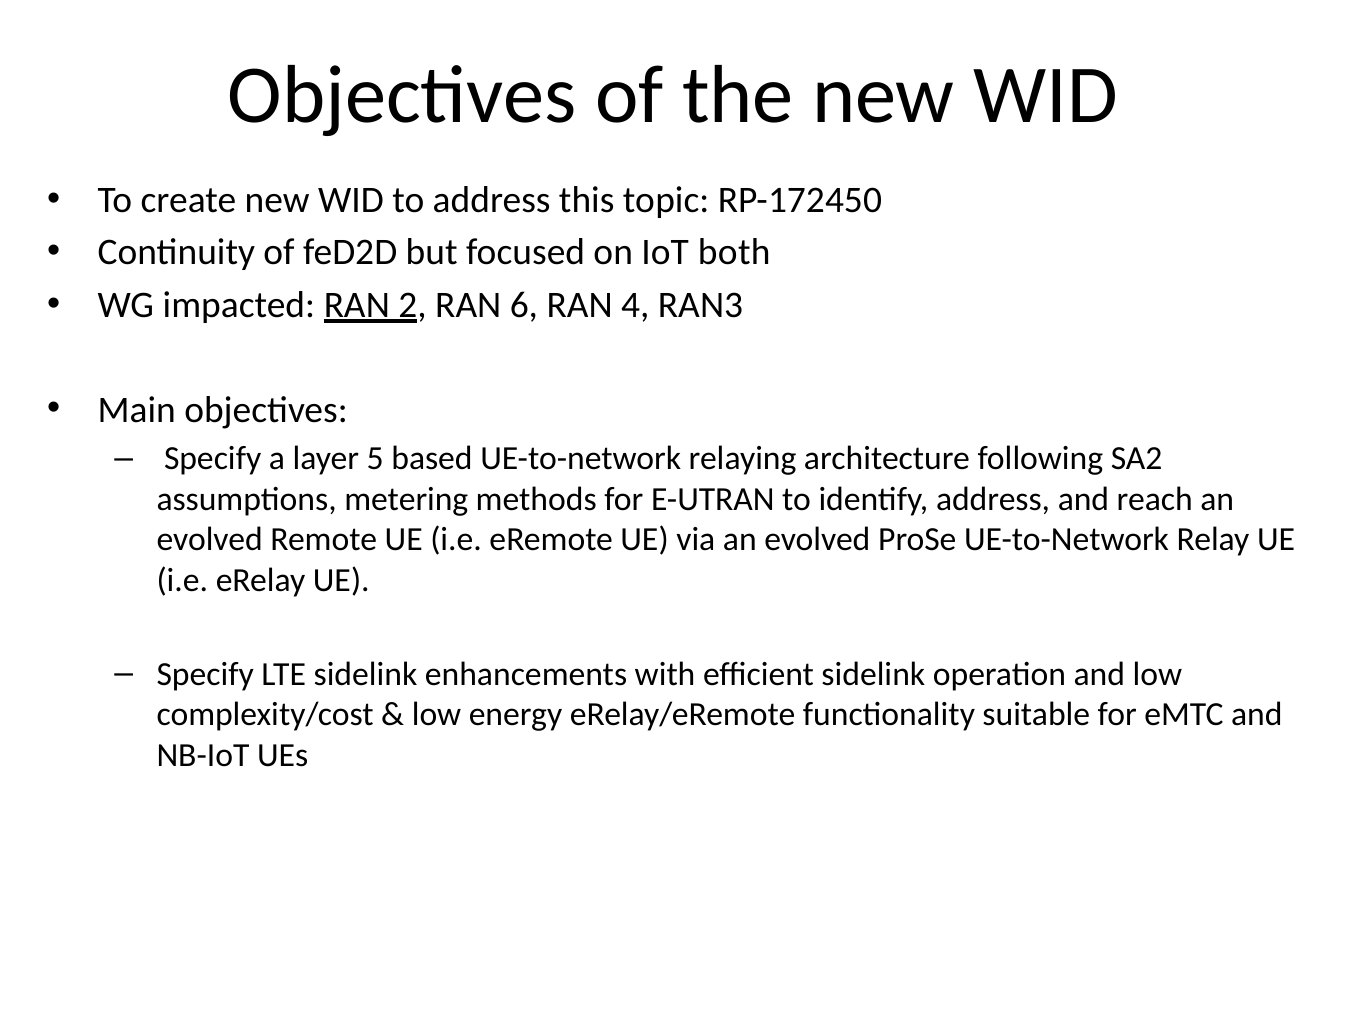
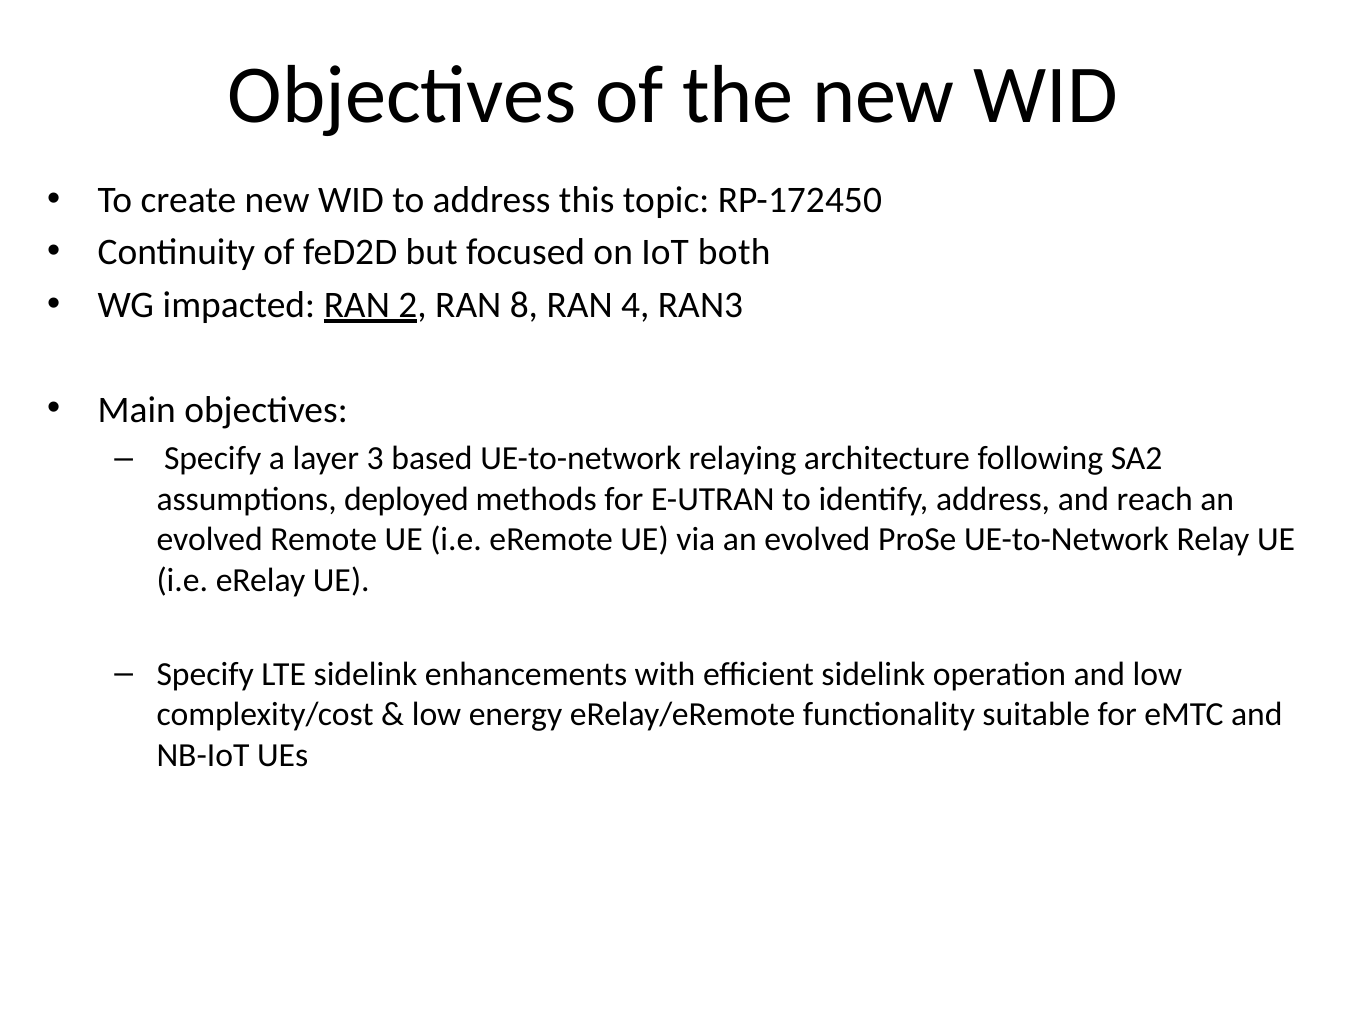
6: 6 -> 8
5: 5 -> 3
metering: metering -> deployed
